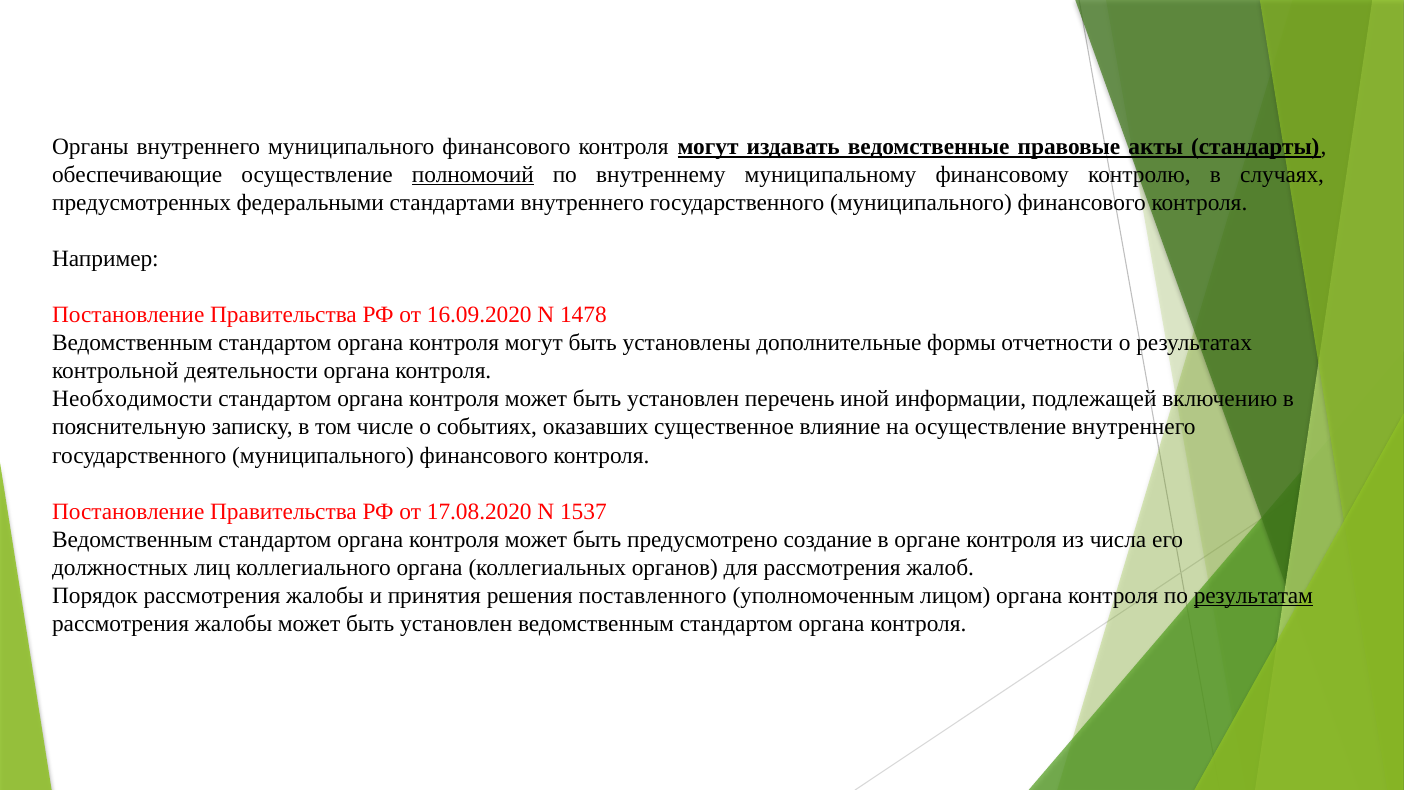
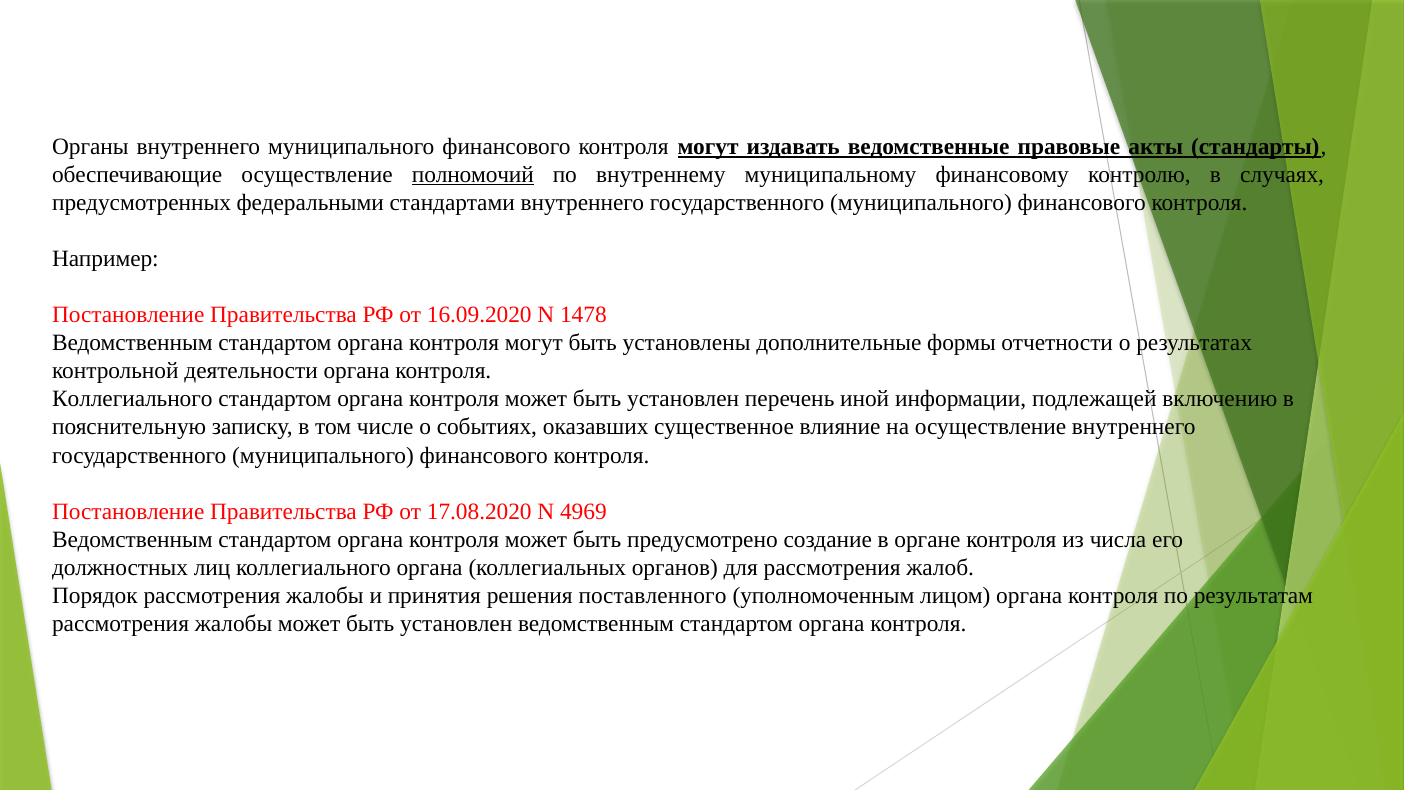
Необходимости at (132, 399): Необходимости -> Коллегиального
1537: 1537 -> 4969
результатам underline: present -> none
